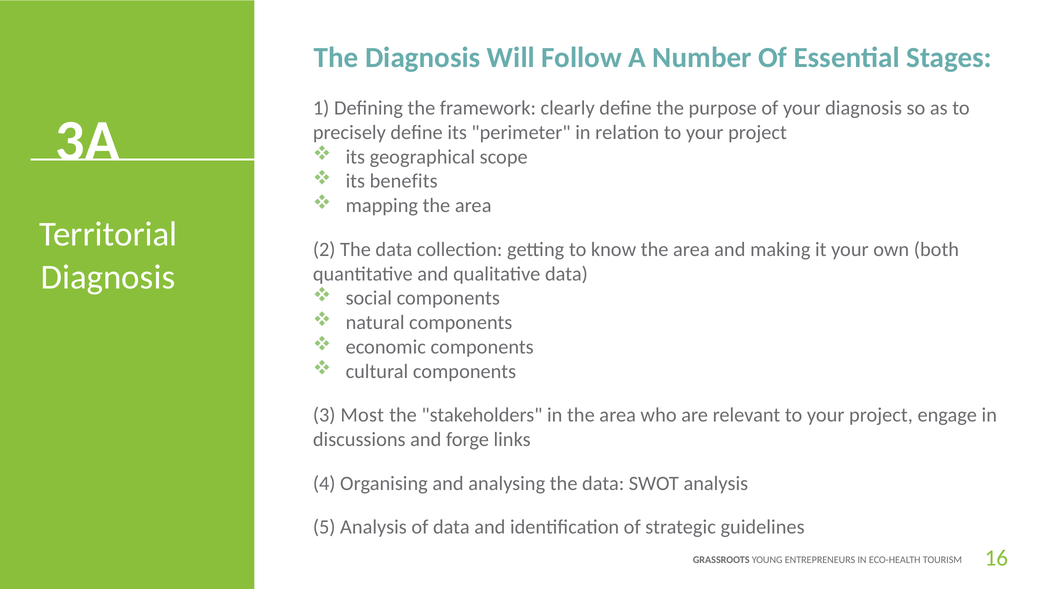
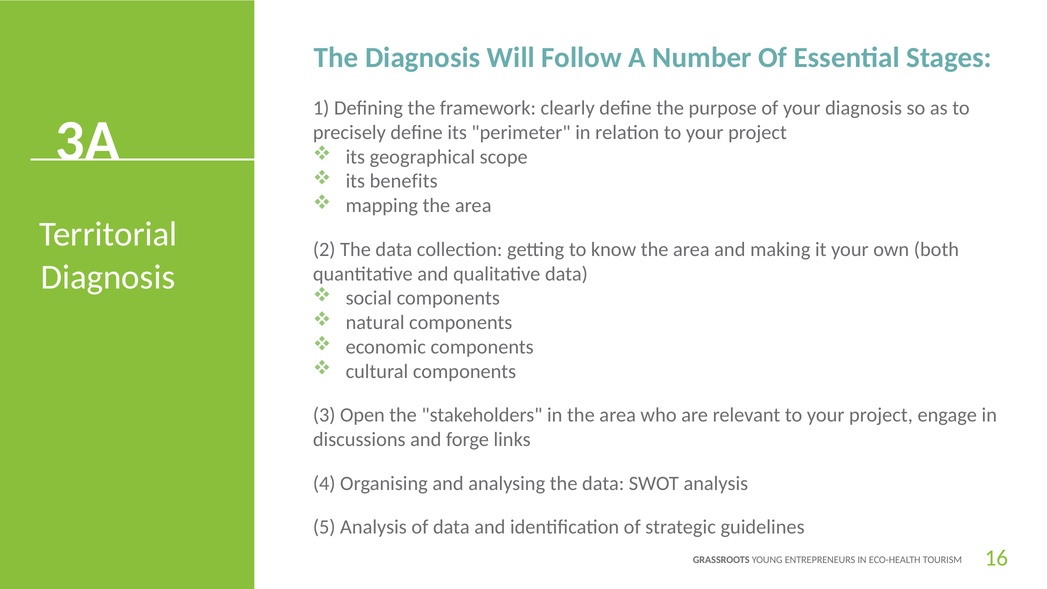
Most: Most -> Open
